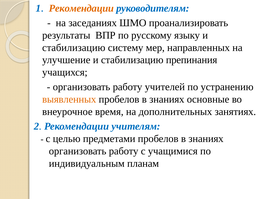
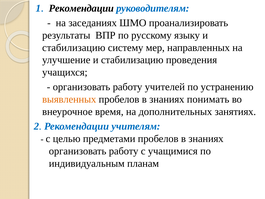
Рекомендации at (81, 8) colour: orange -> black
препинания: препинания -> проведения
основные: основные -> понимать
